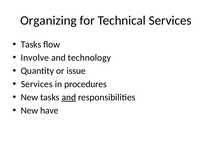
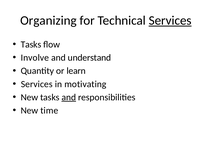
Services at (170, 21) underline: none -> present
technology: technology -> understand
issue: issue -> learn
procedures: procedures -> motivating
have: have -> time
